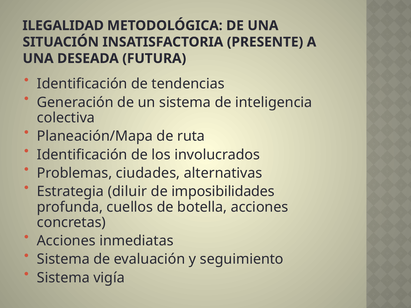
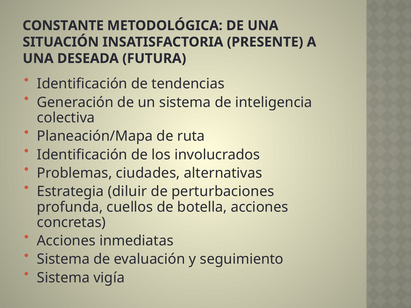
ILEGALIDAD: ILEGALIDAD -> CONSTANTE
imposibilidades: imposibilidades -> perturbaciones
